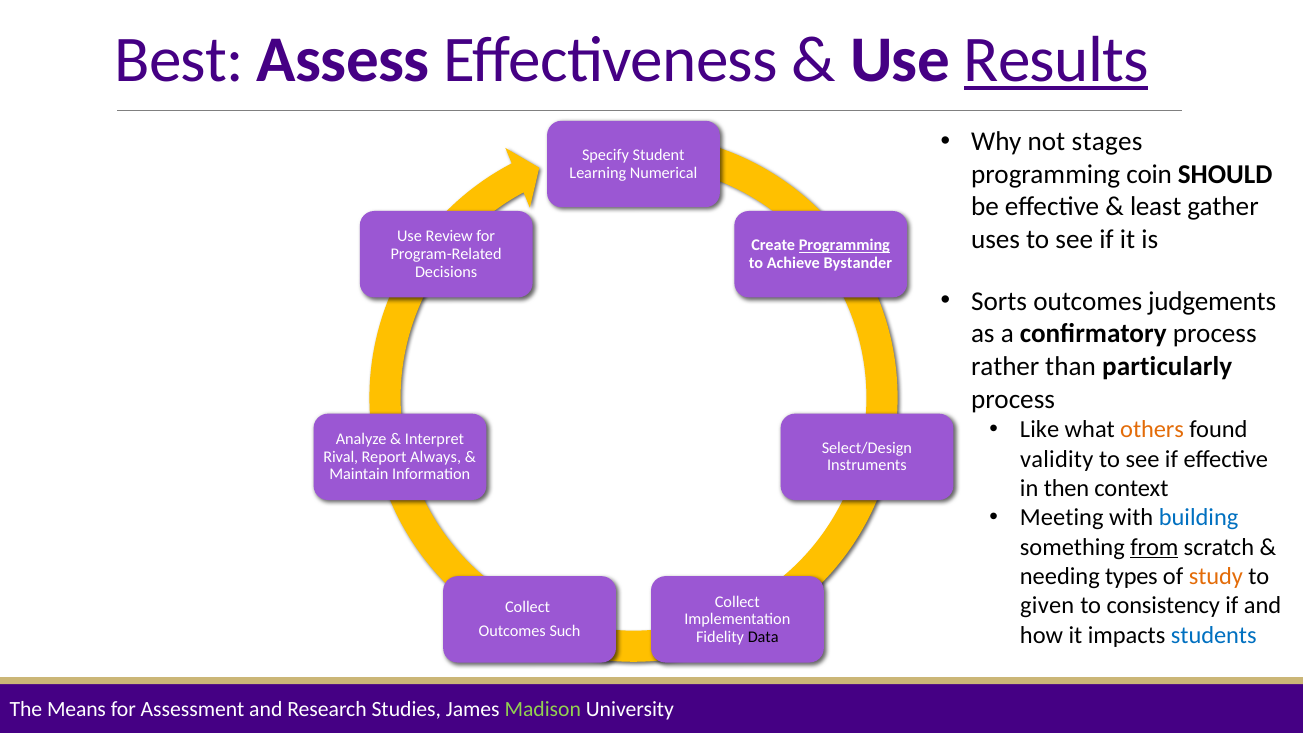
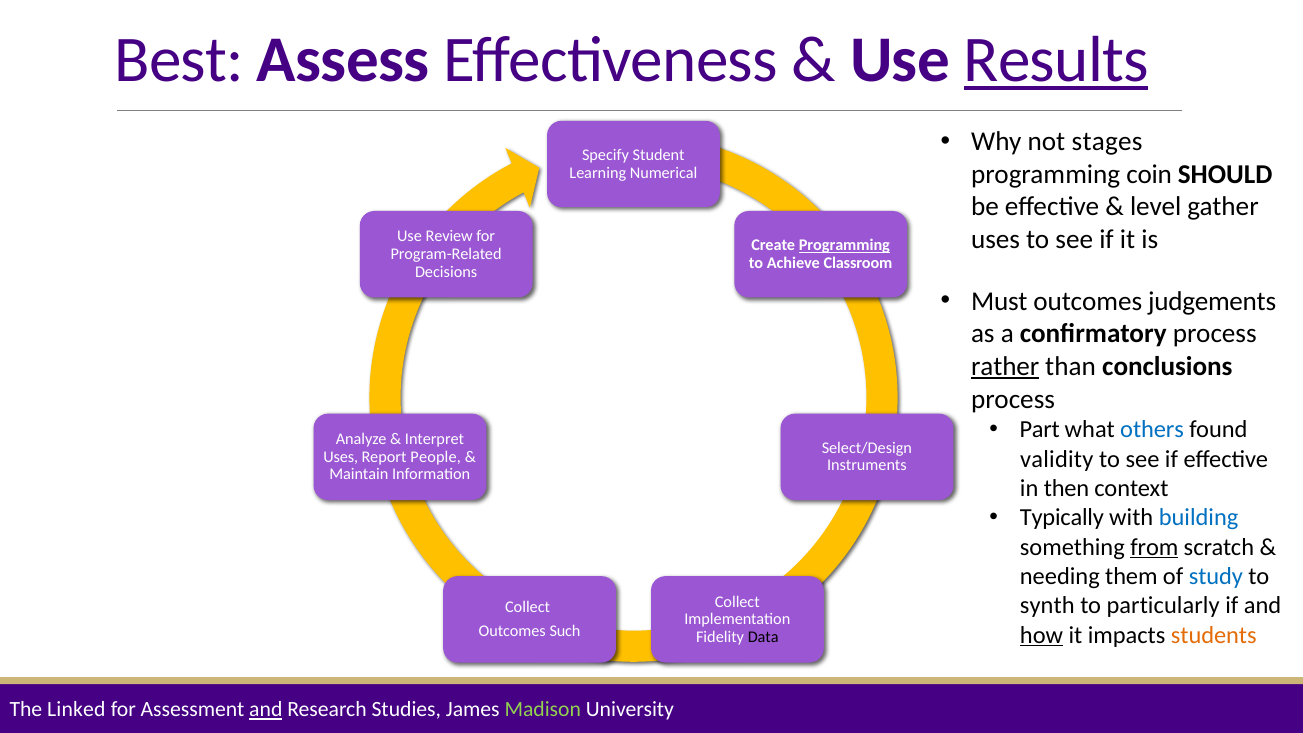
least: least -> level
Bystander: Bystander -> Classroom
Sorts: Sorts -> Must
rather underline: none -> present
particularly: particularly -> conclusions
Like: Like -> Part
others colour: orange -> blue
Rival at (341, 457): Rival -> Uses
Always: Always -> People
Meeting: Meeting -> Typically
types: types -> them
study colour: orange -> blue
given: given -> synth
consistency: consistency -> particularly
how underline: none -> present
students colour: blue -> orange
Means: Means -> Linked
and at (266, 710) underline: none -> present
